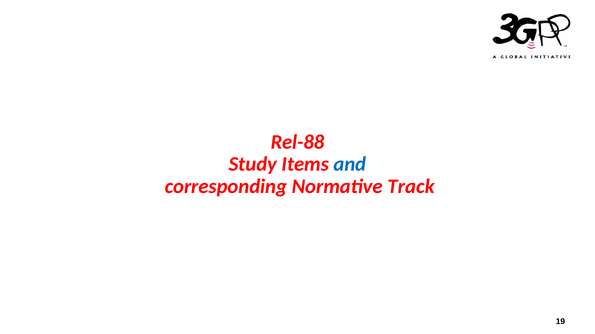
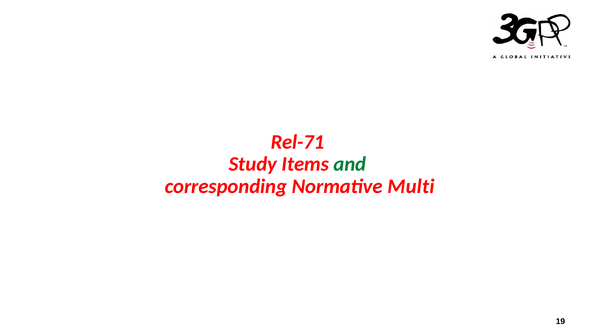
Rel-88: Rel-88 -> Rel-71
and colour: blue -> green
Track: Track -> Multi
